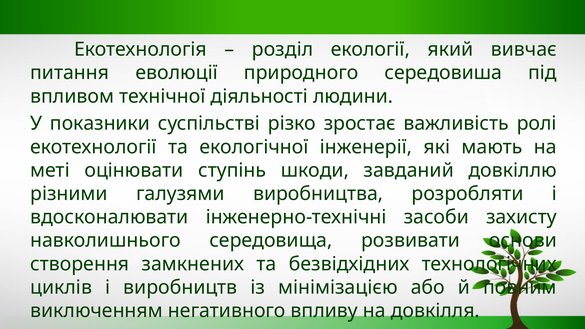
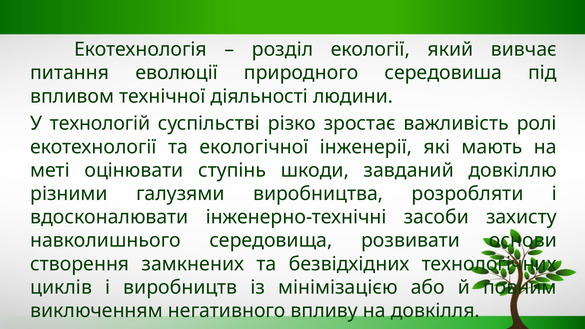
показники: показники -> технологій
